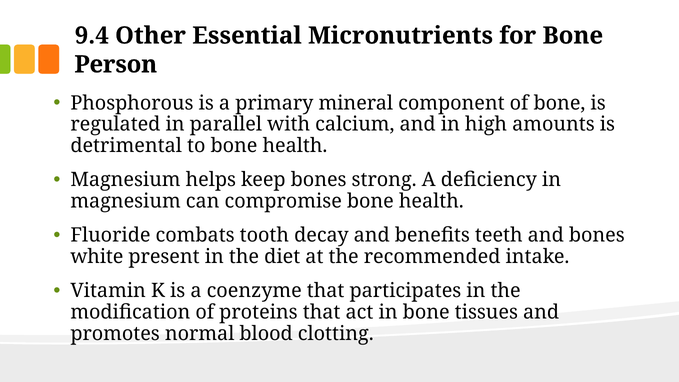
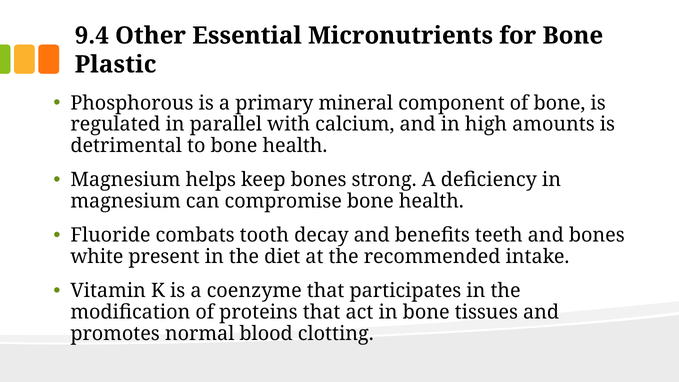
Person: Person -> Plastic
